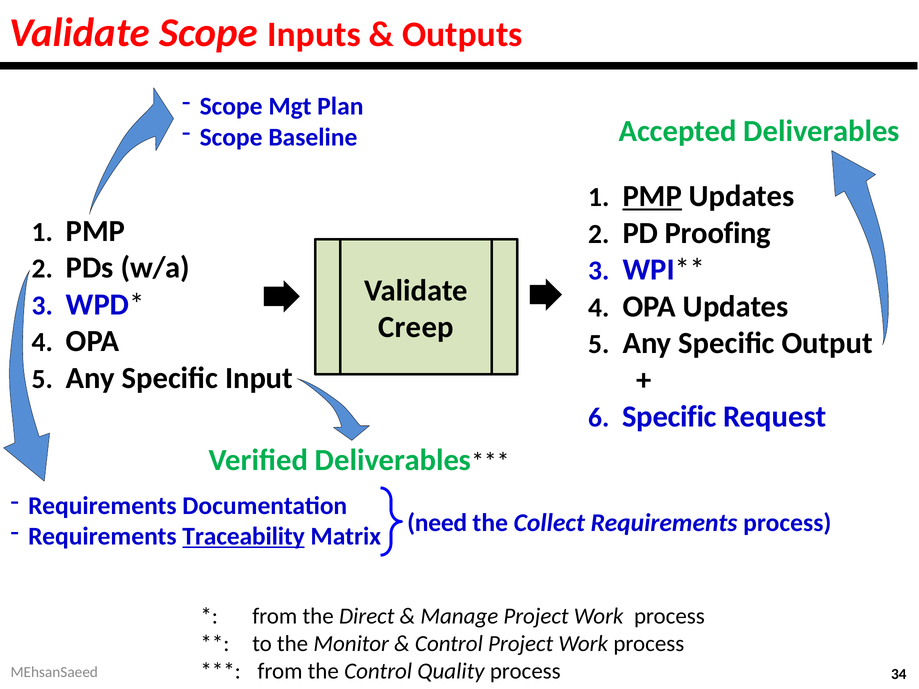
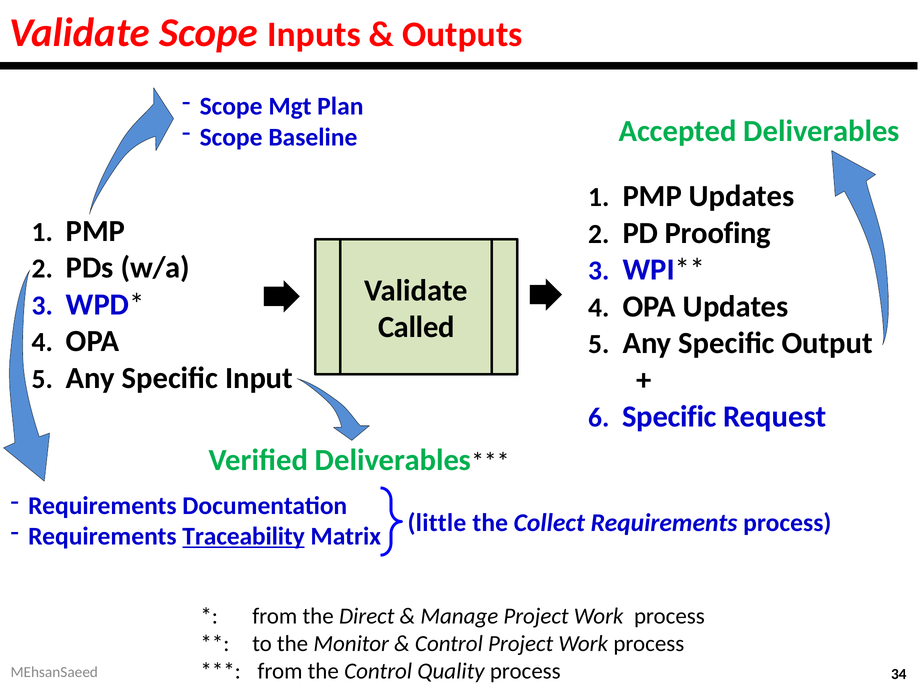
PMP at (652, 196) underline: present -> none
Creep: Creep -> Called
need: need -> little
